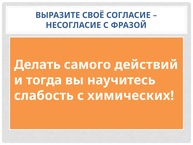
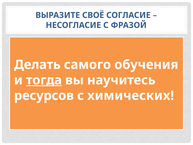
действий: действий -> обучения
тогда underline: none -> present
слабость: слабость -> ресурсов
